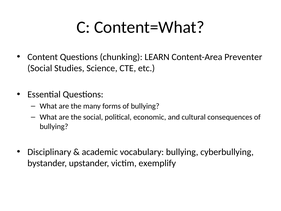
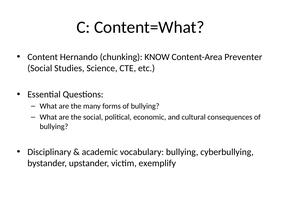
Content Questions: Questions -> Hernando
LEARN: LEARN -> KNOW
